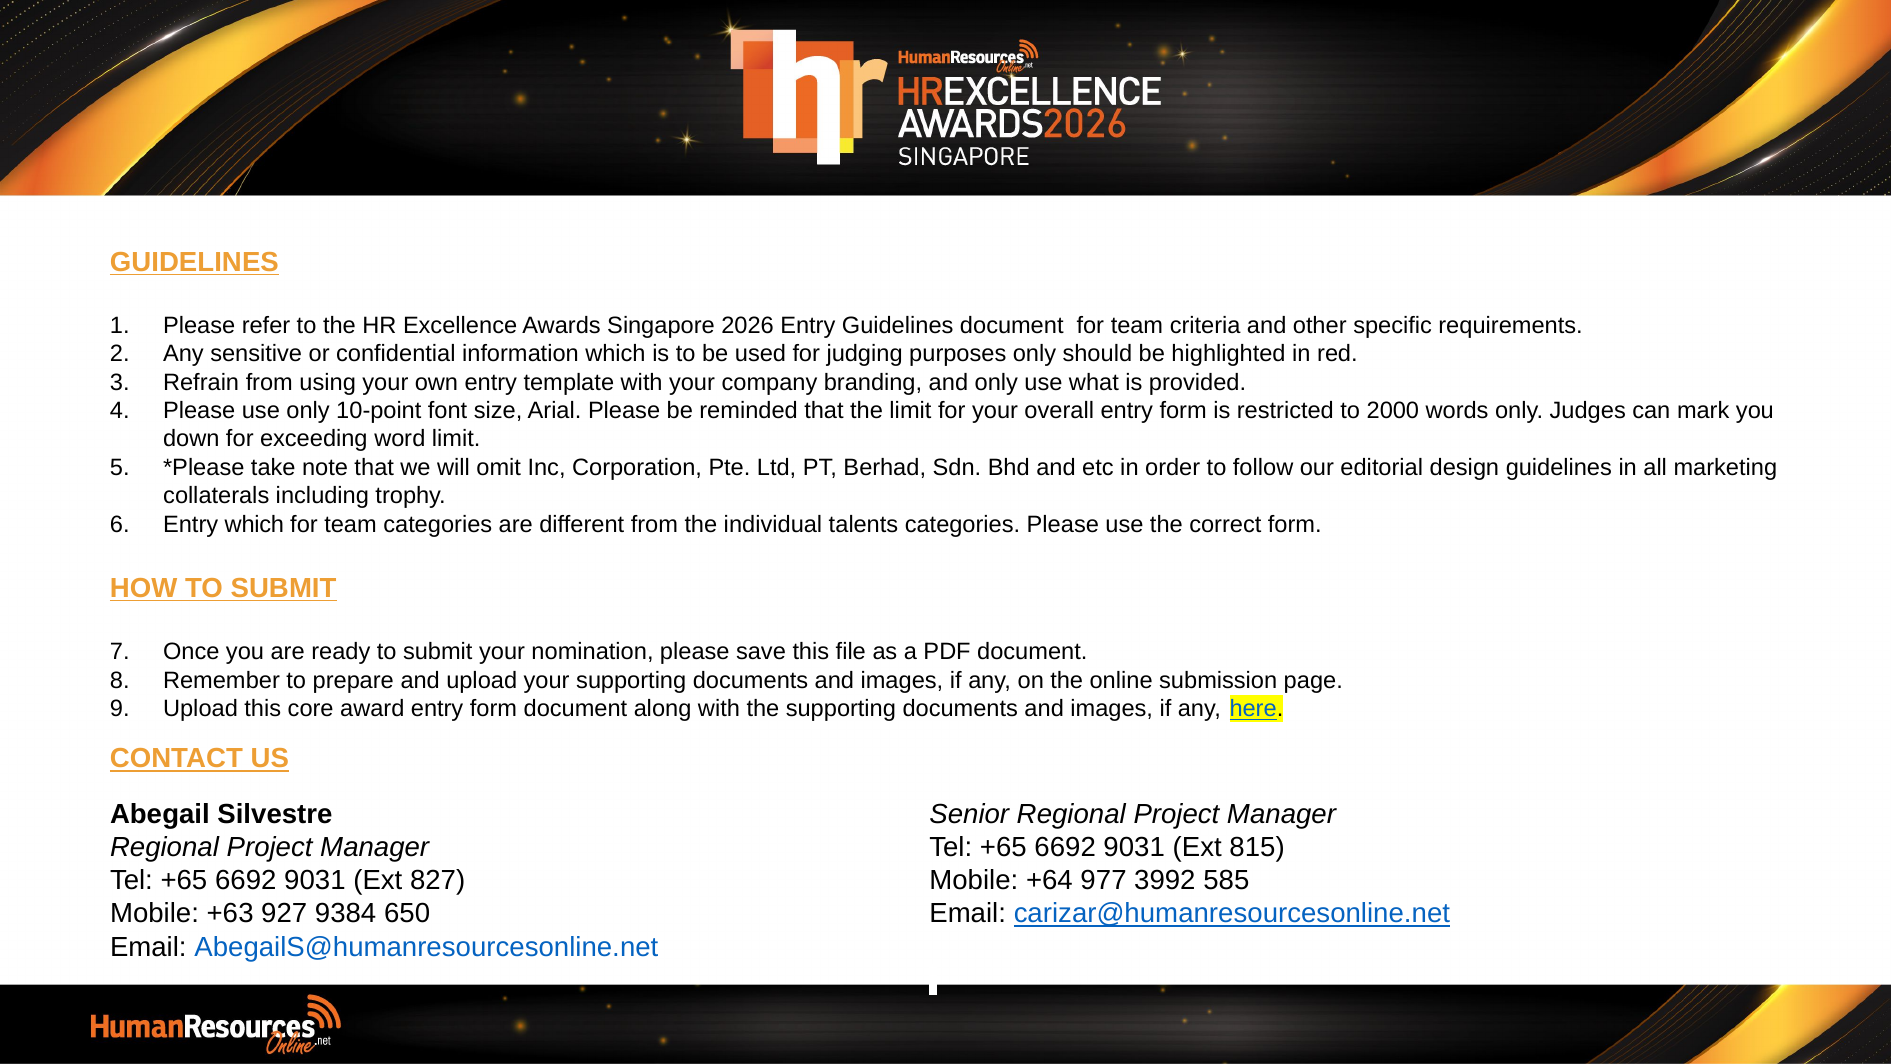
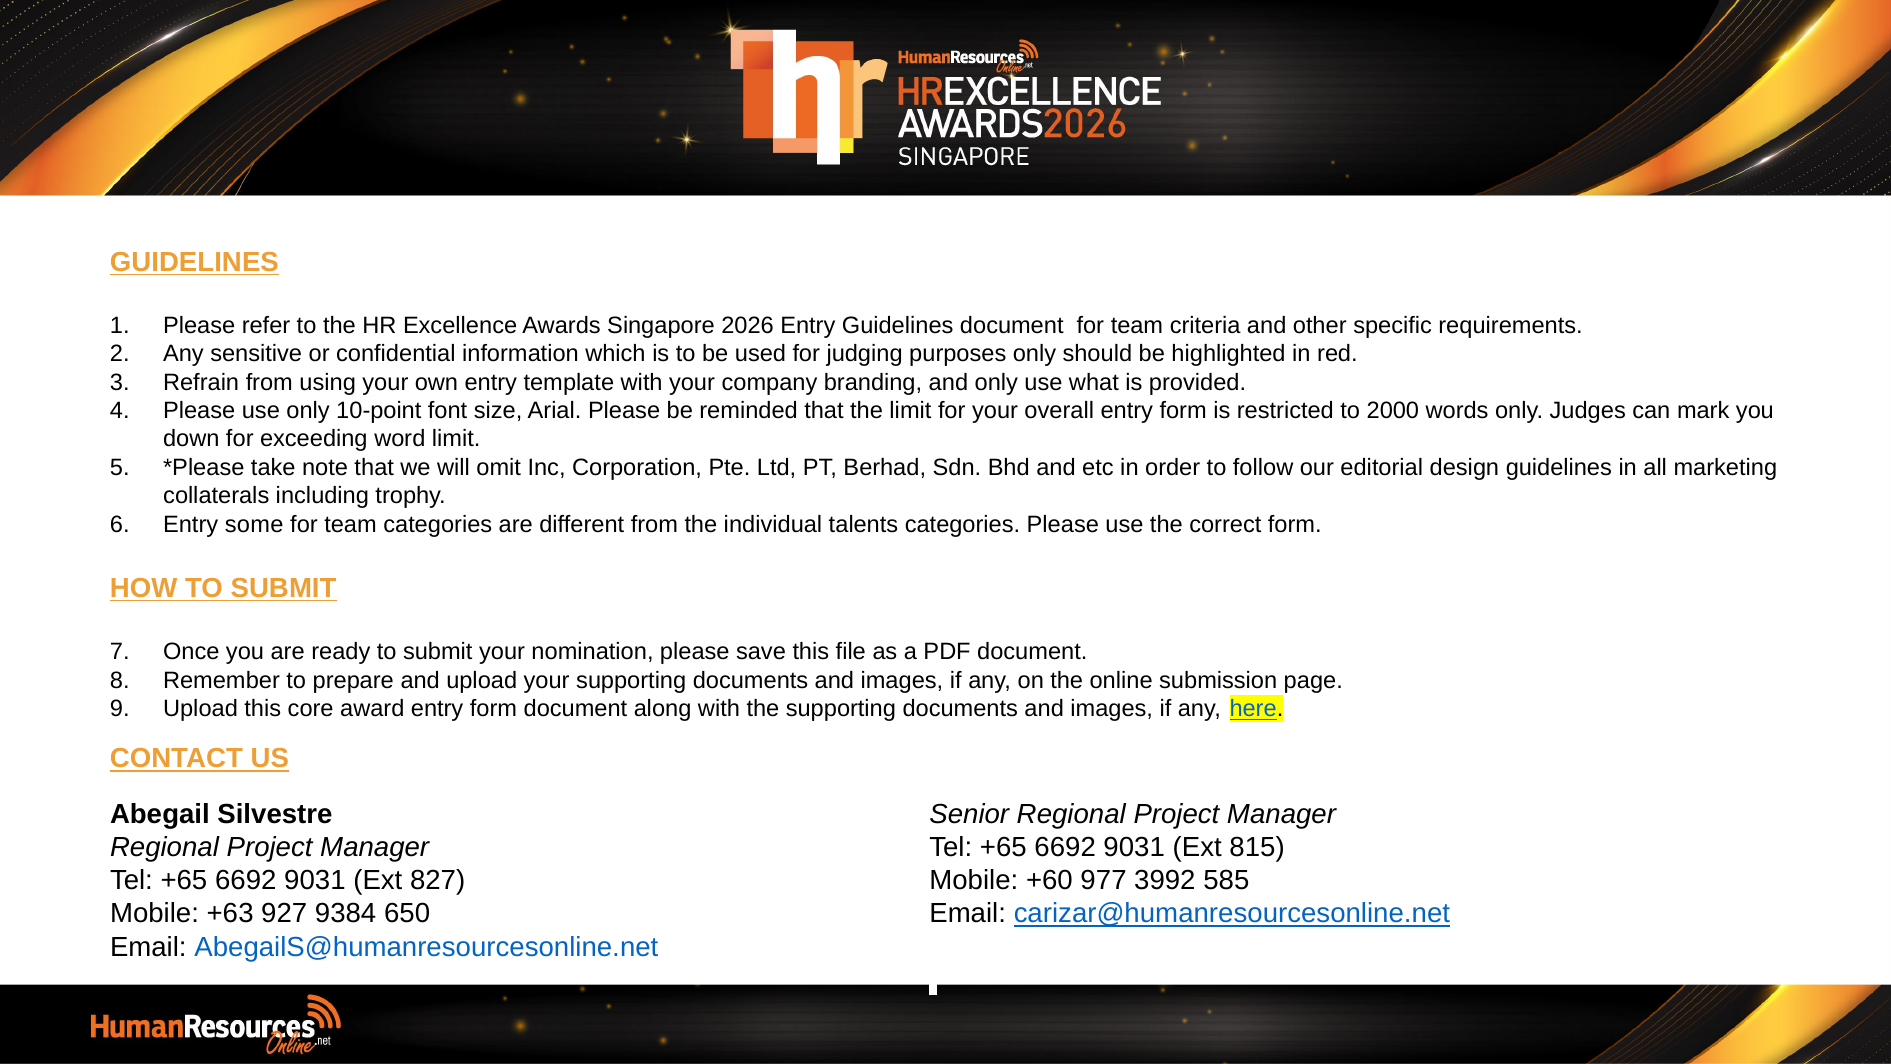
Entry which: which -> some
+64: +64 -> +60
